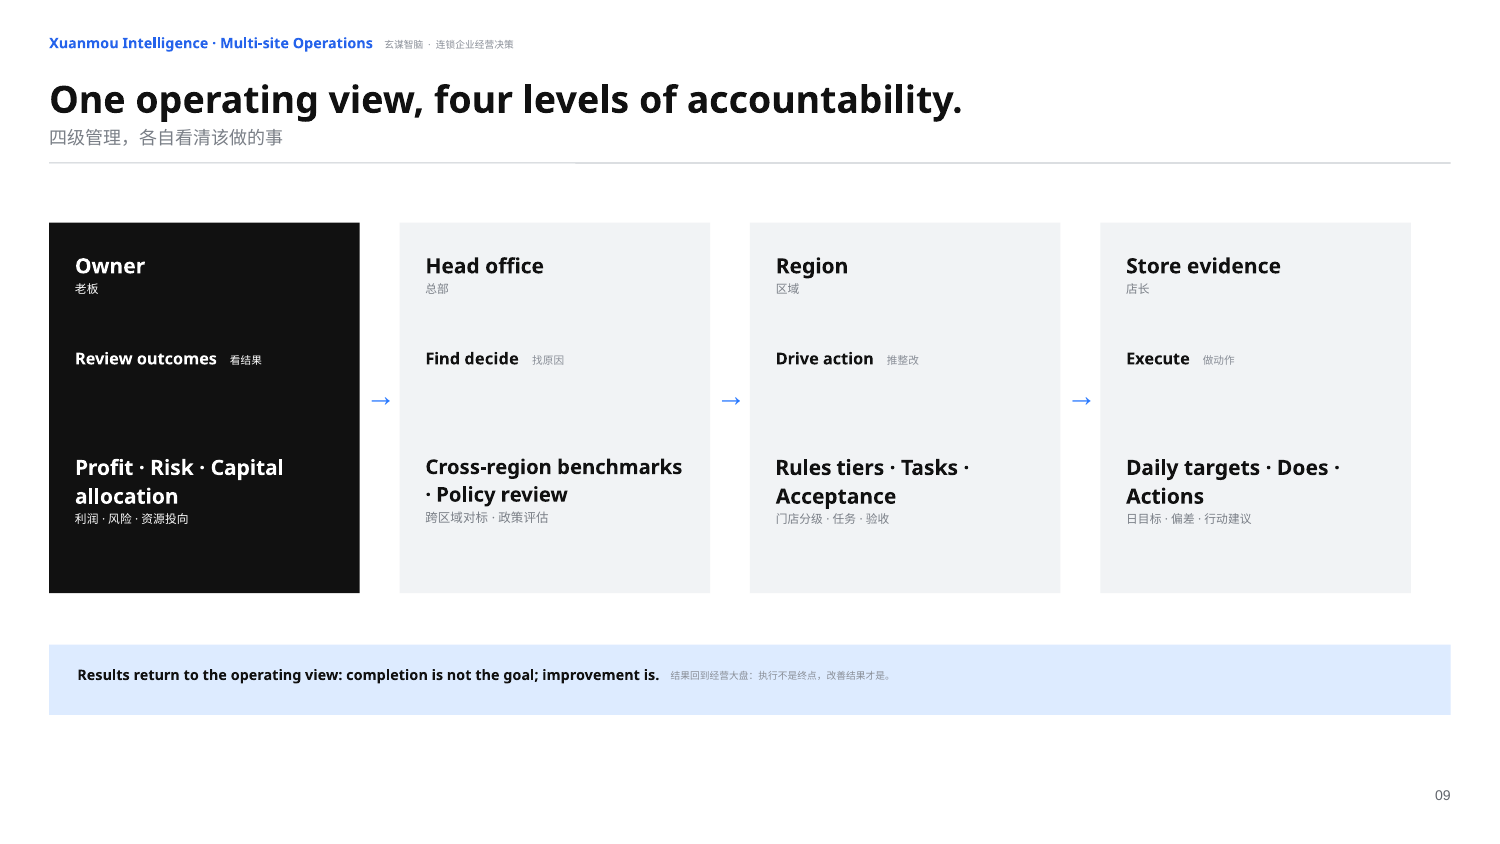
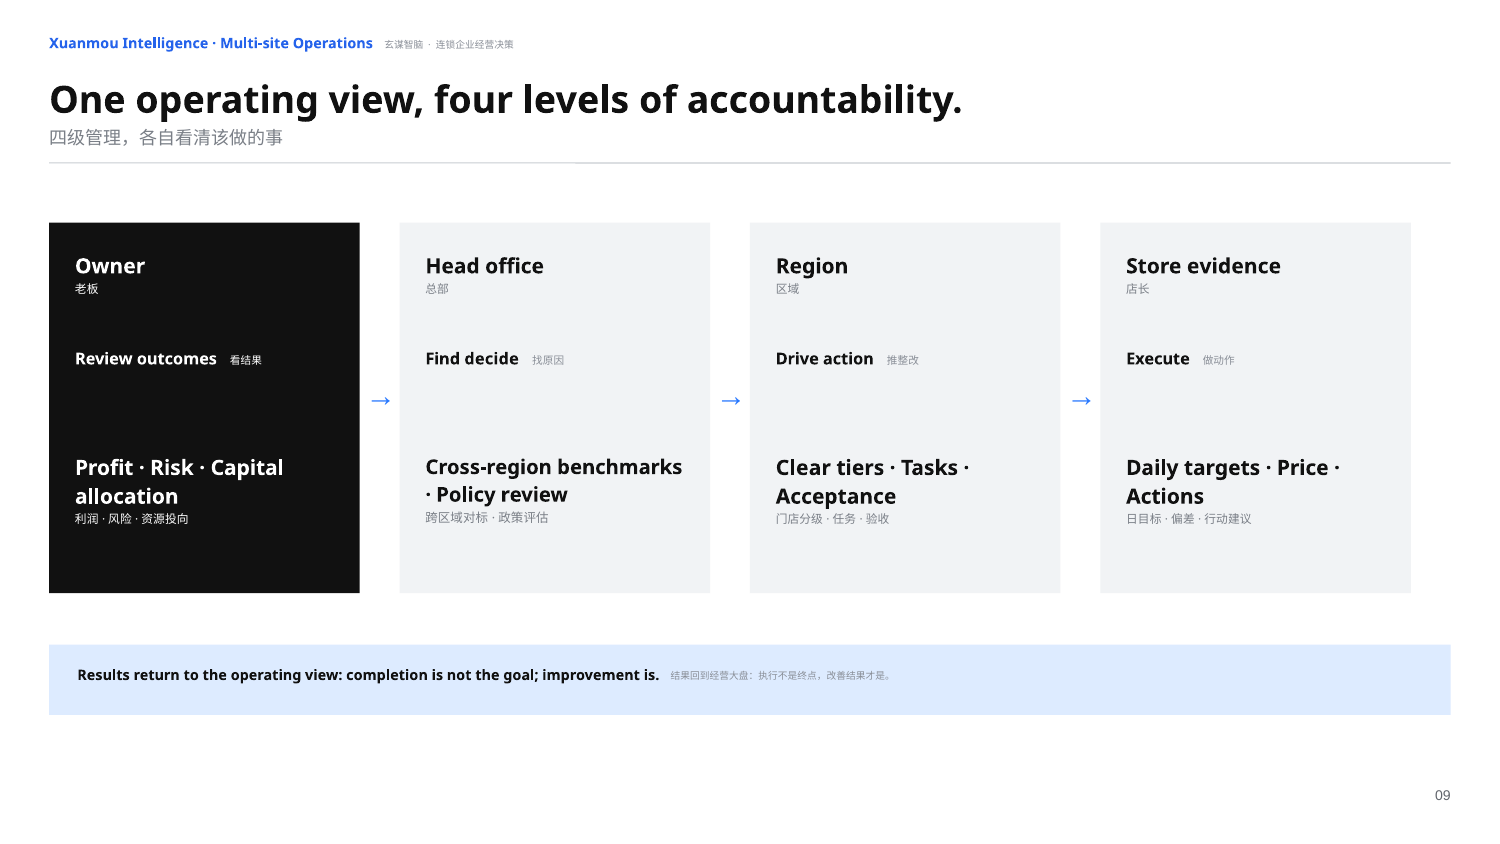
Rules: Rules -> Clear
Does: Does -> Price
